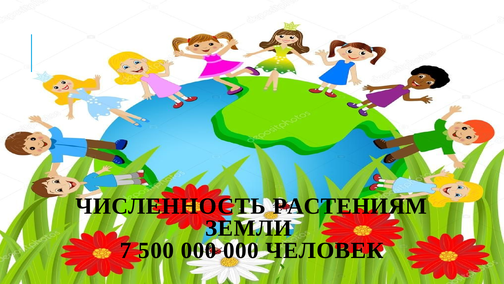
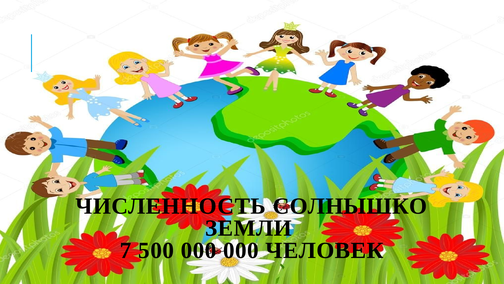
РАСТЕНИЯМ: РАСТЕНИЯМ -> СОЛНЫШКО
